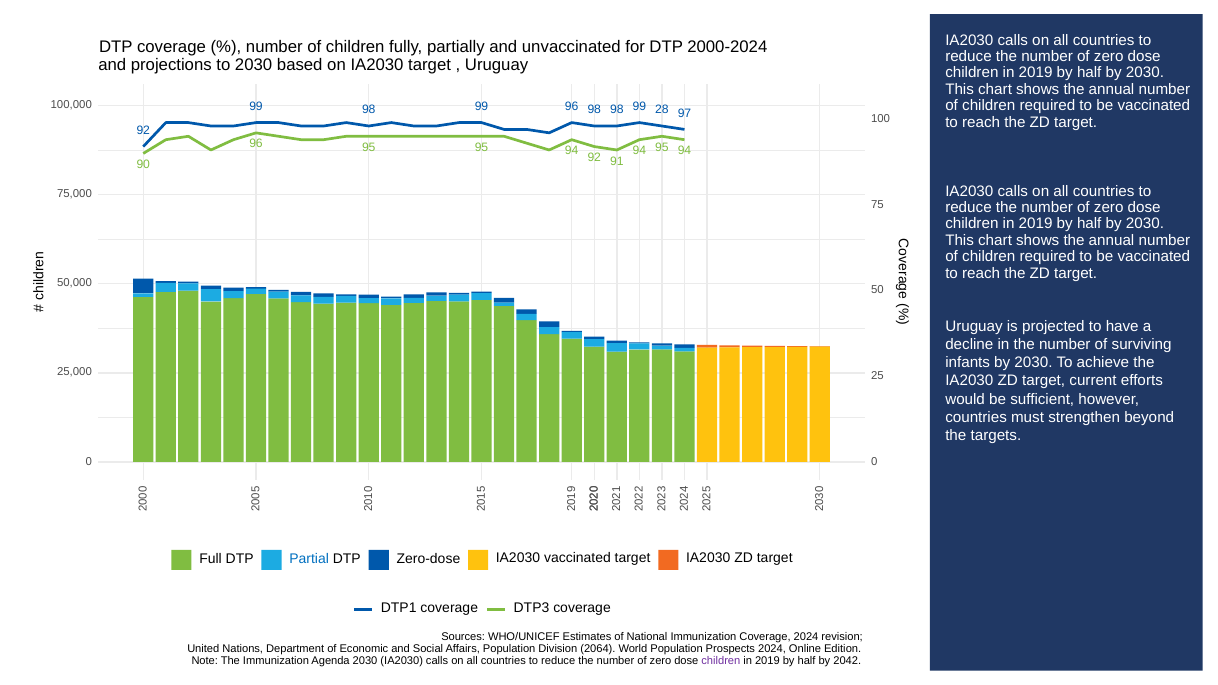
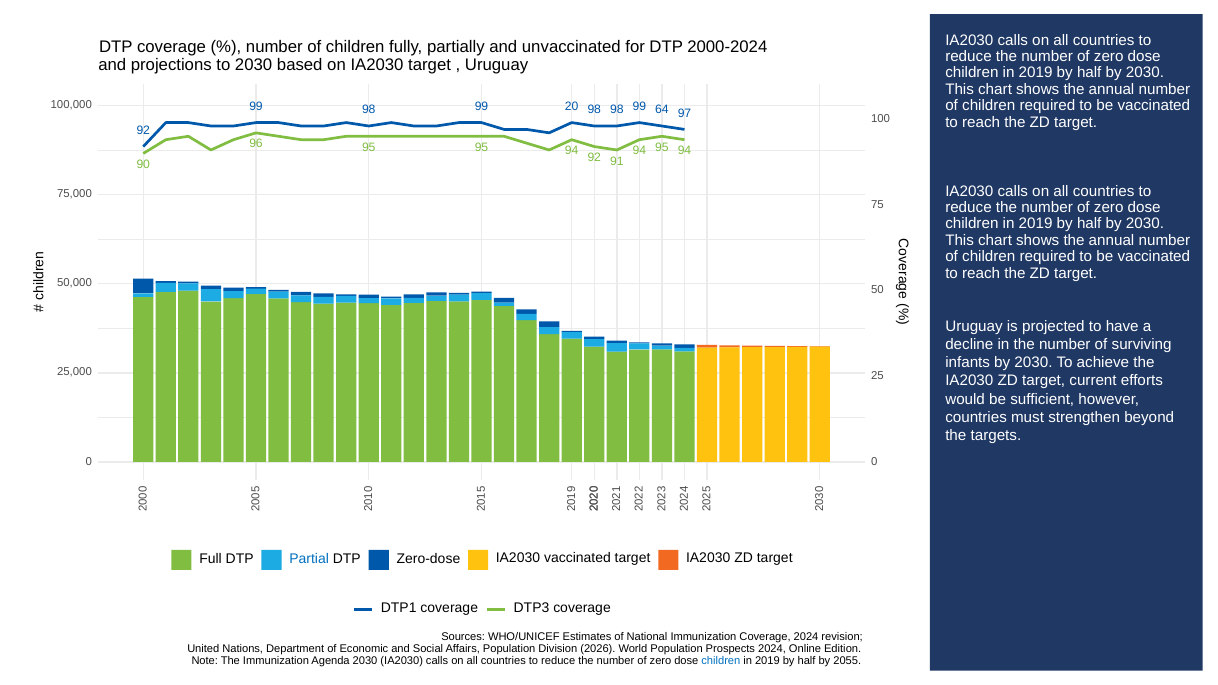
99 96: 96 -> 20
28: 28 -> 64
2064: 2064 -> 2026
children at (721, 661) colour: purple -> blue
2042: 2042 -> 2055
